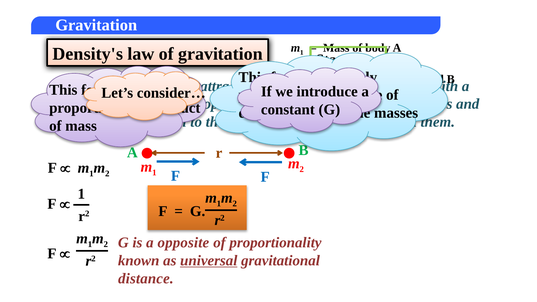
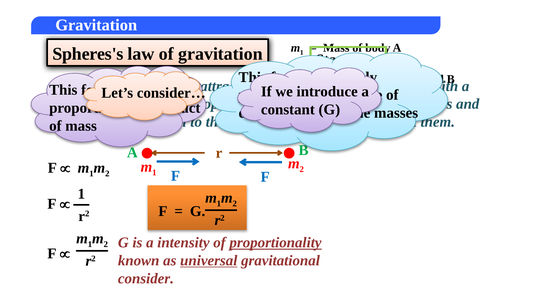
Density's: Density's -> Spheres's
opposite: opposite -> intensity
proportionality underline: none -> present
distance at (146, 279): distance -> consider
